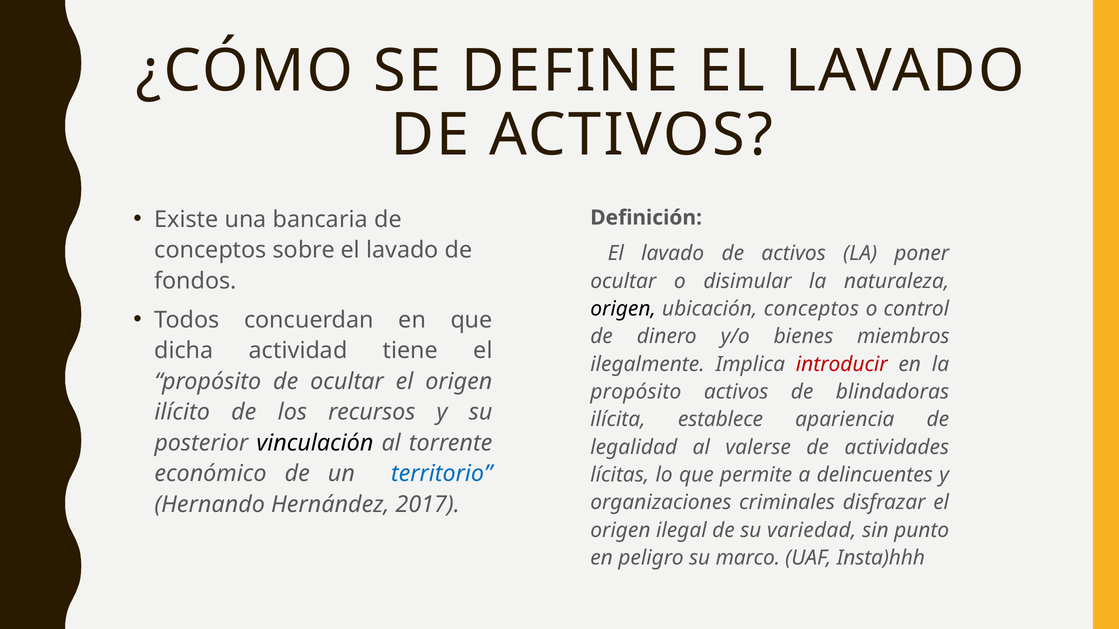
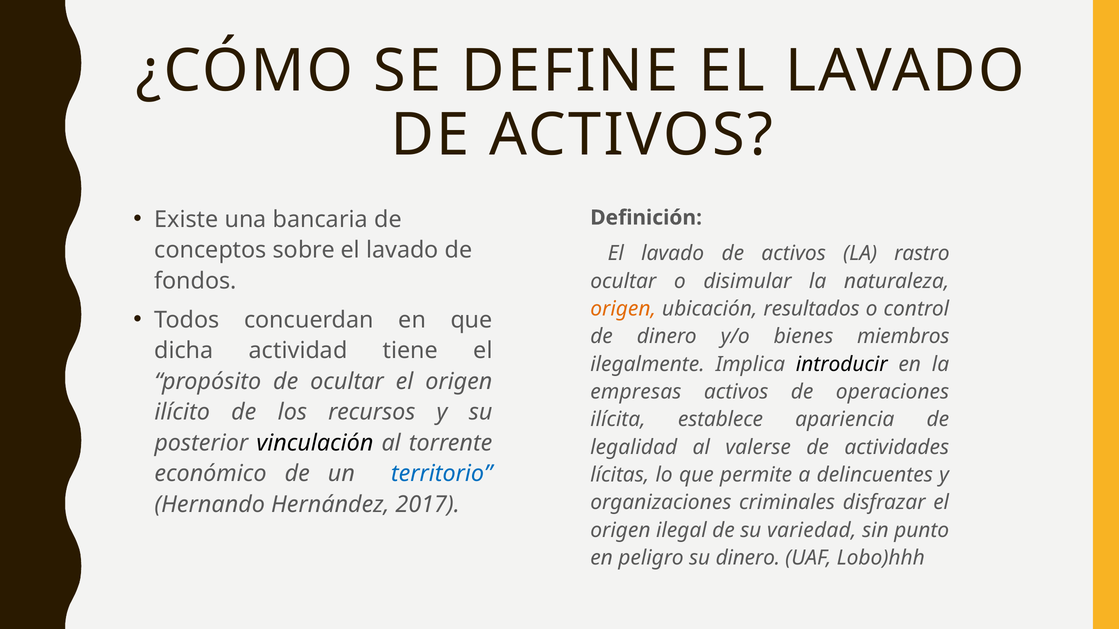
poner: poner -> rastro
origen at (623, 309) colour: black -> orange
ubicación conceptos: conceptos -> resultados
introducir colour: red -> black
propósito at (636, 392): propósito -> empresas
blindadoras: blindadoras -> operaciones
su marco: marco -> dinero
Insta)hhh: Insta)hhh -> Lobo)hhh
